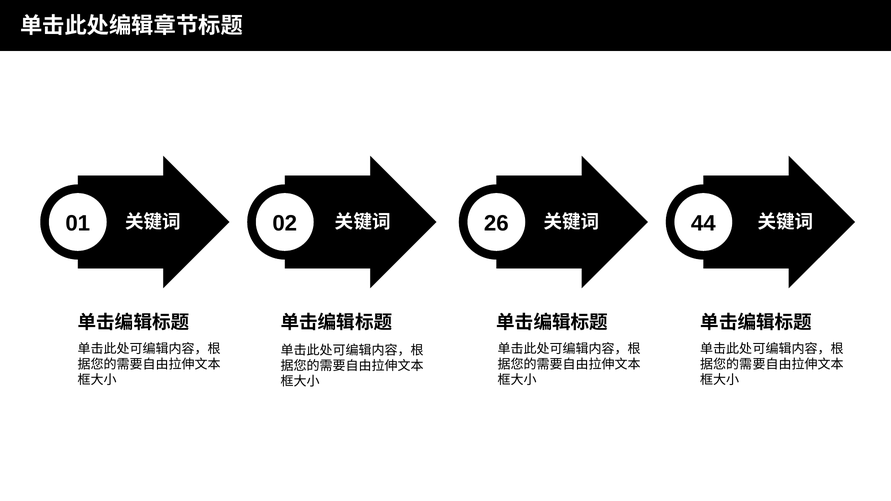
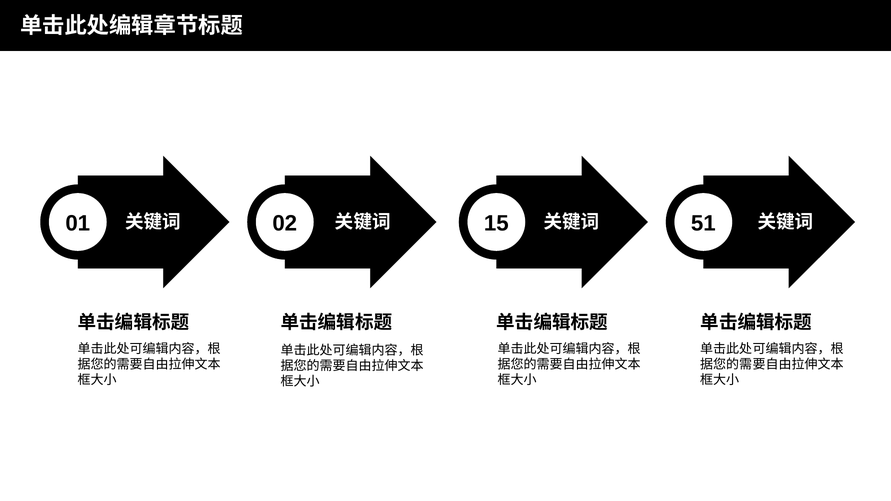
26: 26 -> 15
44: 44 -> 51
